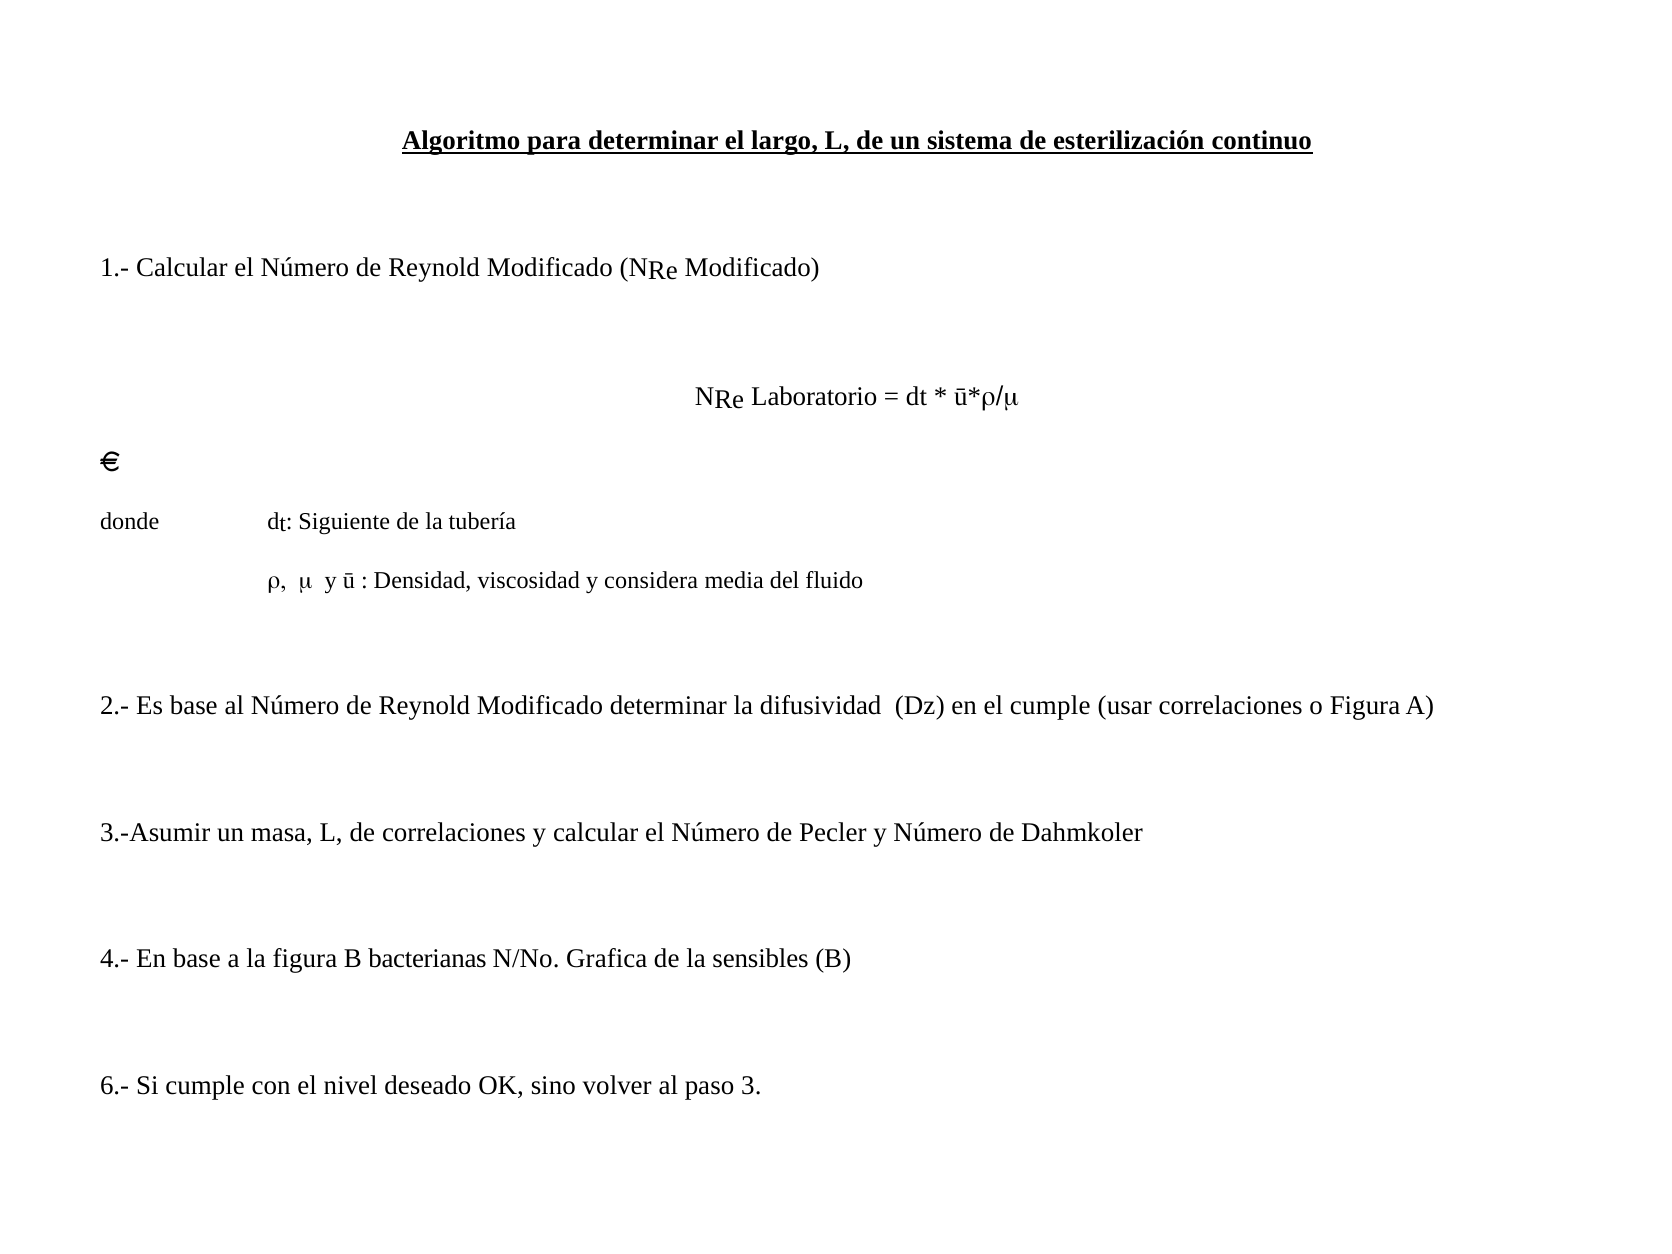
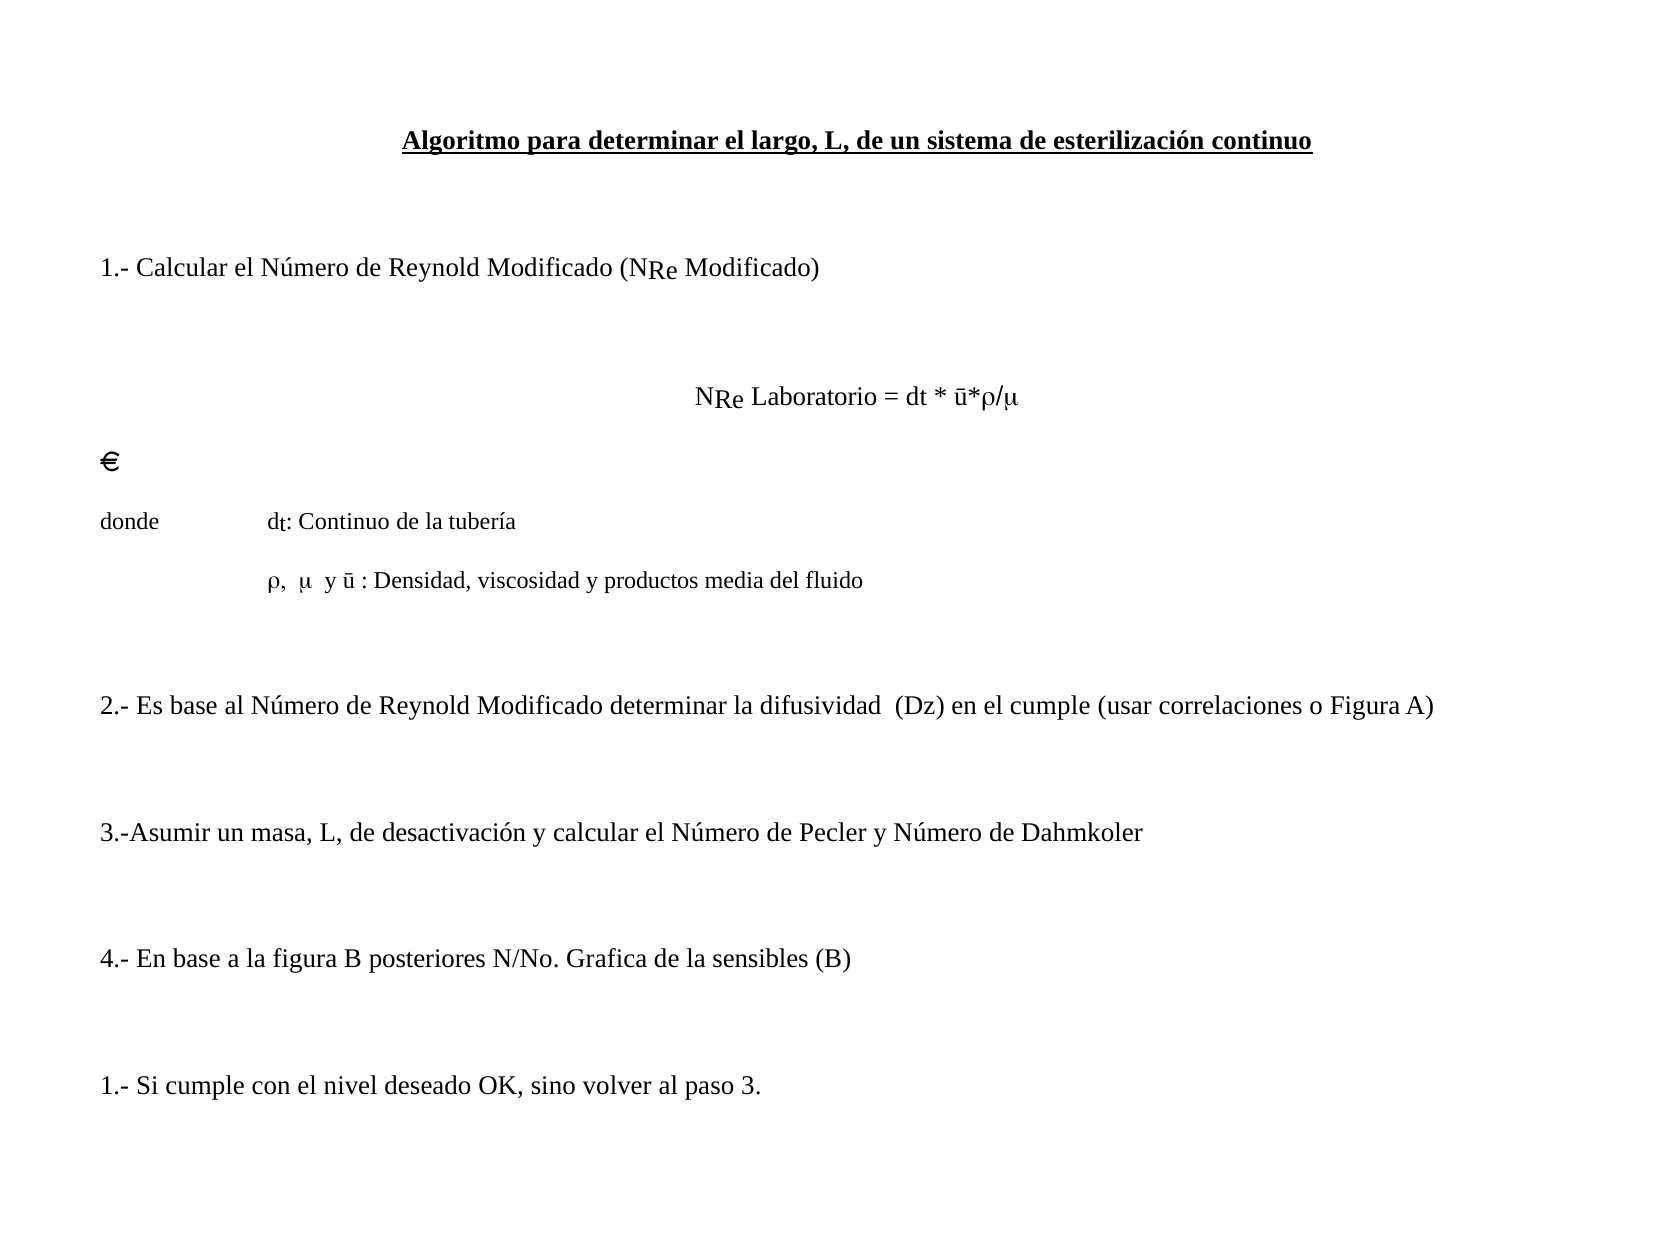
dt Siguiente: Siguiente -> Continuo
considera: considera -> productos
de correlaciones: correlaciones -> desactivación
bacterianas: bacterianas -> posteriores
6.- at (115, 1086): 6.- -> 1.-
